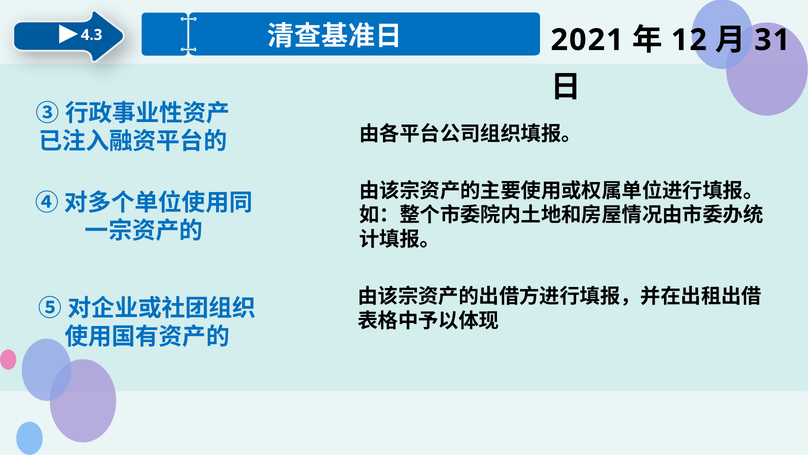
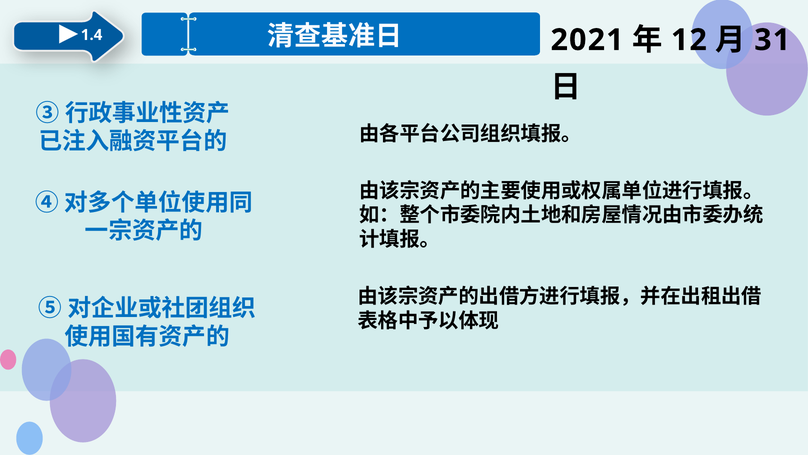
4.3: 4.3 -> 1.4
